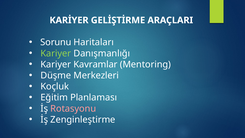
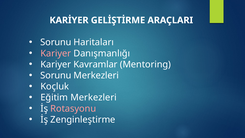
Kariyer at (56, 53) colour: light green -> pink
Düşme at (56, 75): Düşme -> Sorunu
Eğitim Planlaması: Planlaması -> Merkezleri
